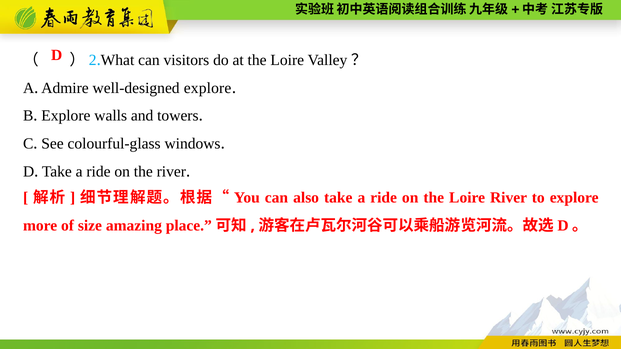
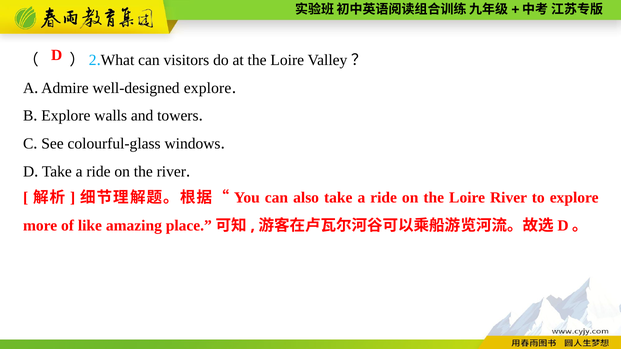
size: size -> like
